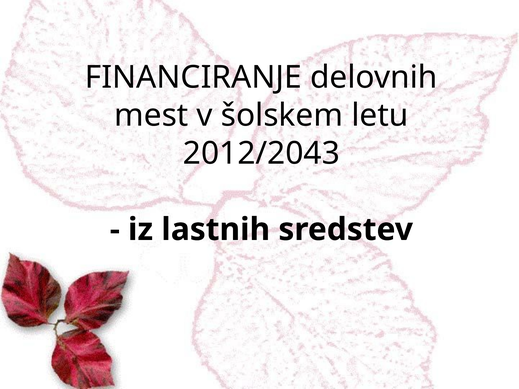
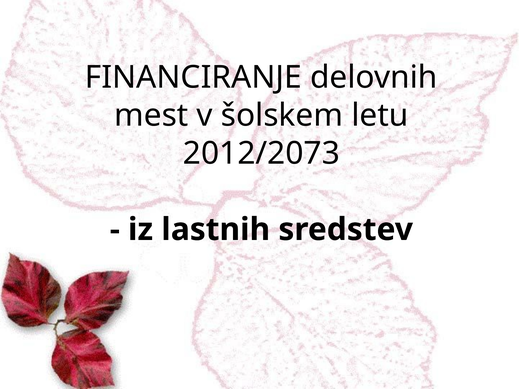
2012/2043: 2012/2043 -> 2012/2073
